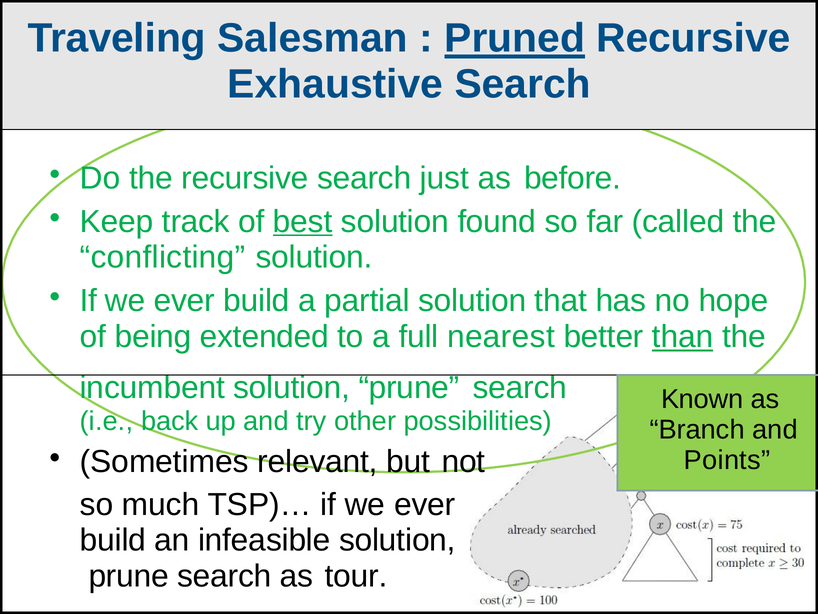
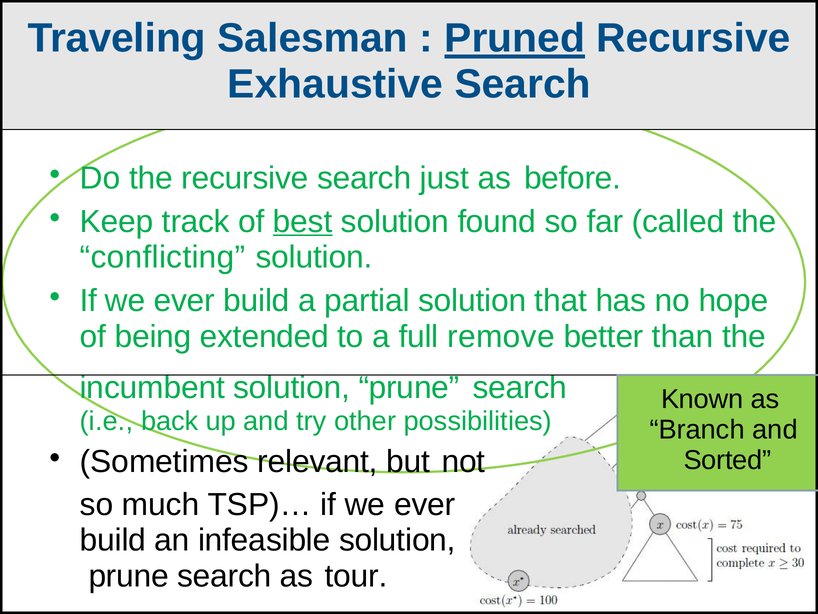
nearest: nearest -> remove
than underline: present -> none
Points: Points -> Sorted
